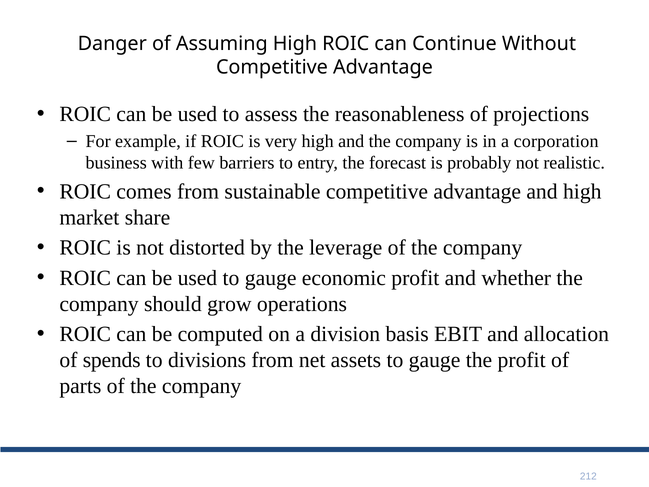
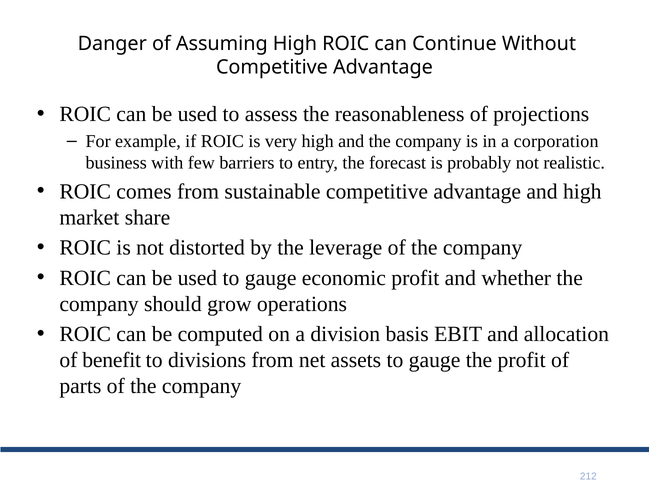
spends: spends -> benefit
